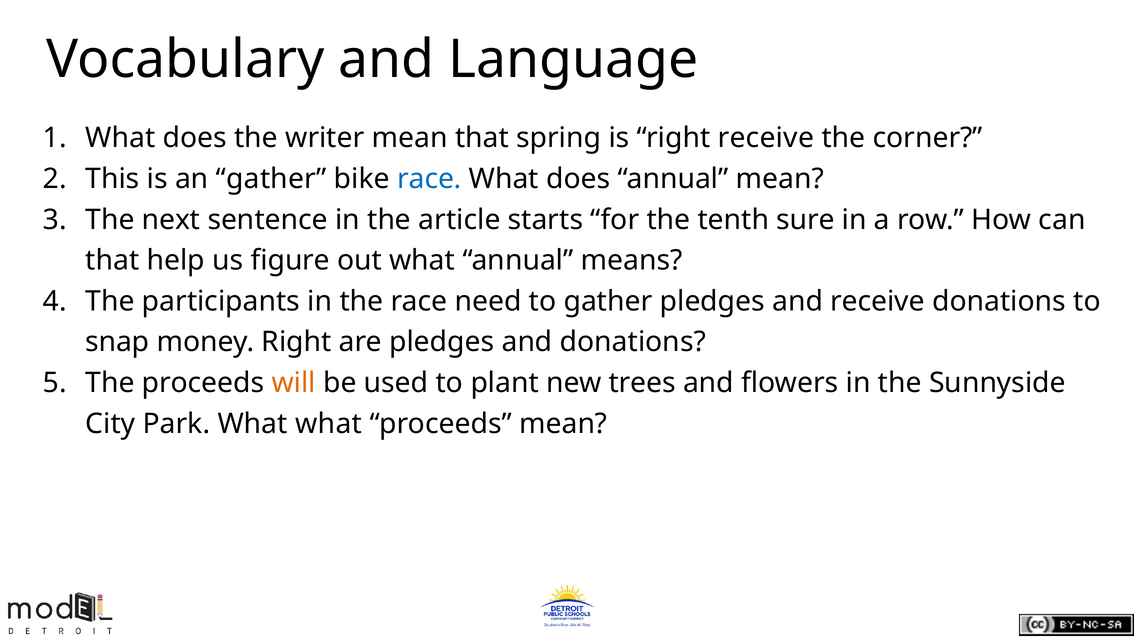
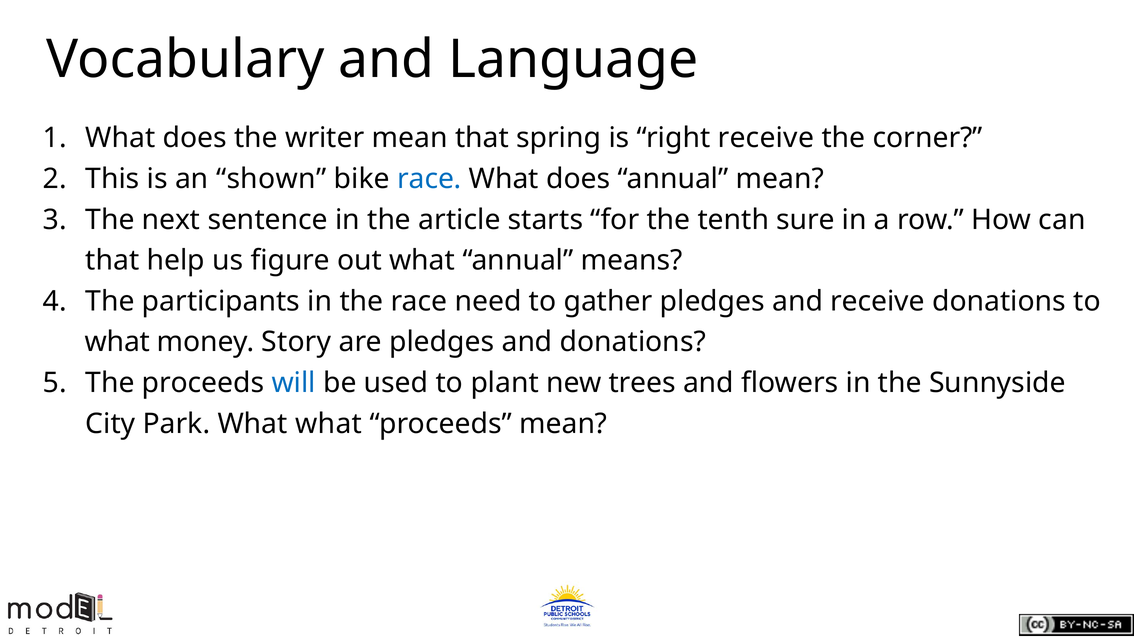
an gather: gather -> shown
snap at (117, 342): snap -> what
money Right: Right -> Story
will colour: orange -> blue
